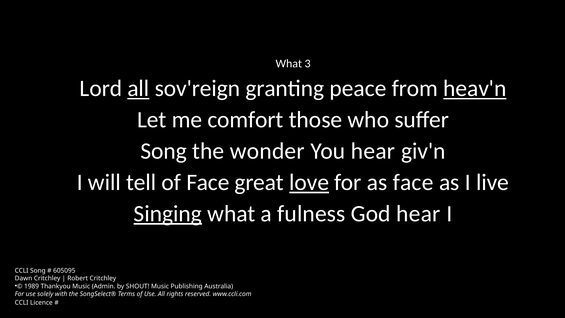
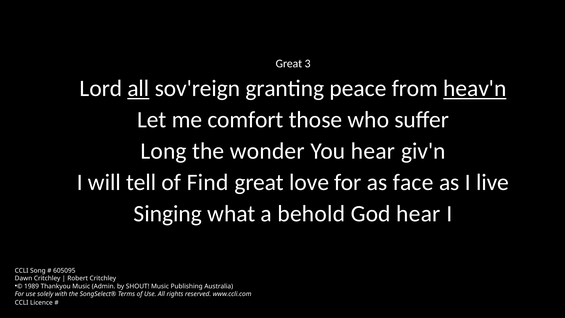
What at (289, 64): What -> Great
Song at (164, 151): Song -> Long
of Face: Face -> Find
love underline: present -> none
Singing underline: present -> none
fulness: fulness -> behold
